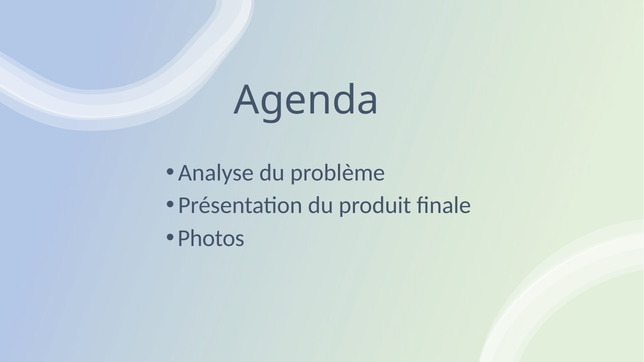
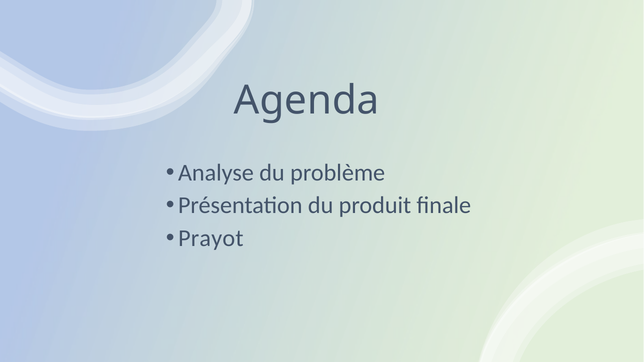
Photos: Photos -> Prayot
